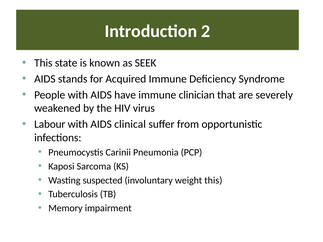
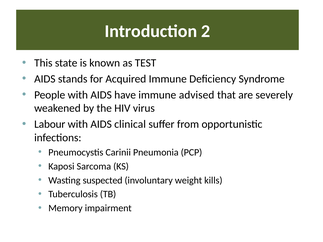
SEEK: SEEK -> TEST
clinician: clinician -> advised
weight this: this -> kills
